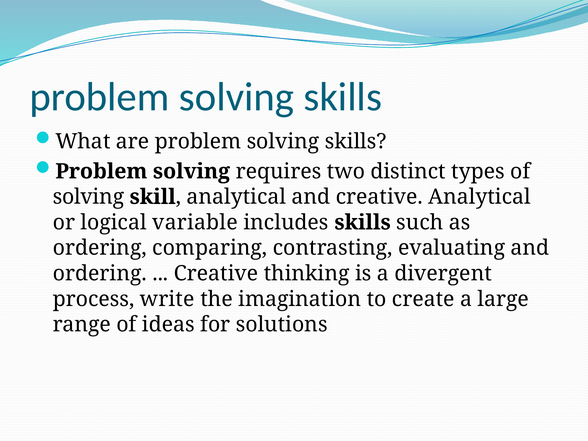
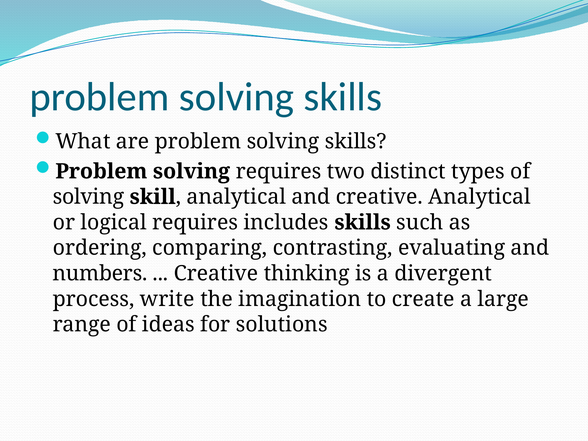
logical variable: variable -> requires
ordering at (100, 274): ordering -> numbers
